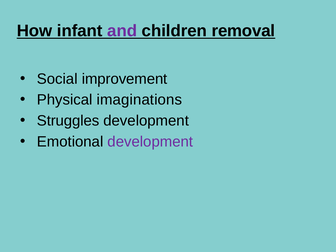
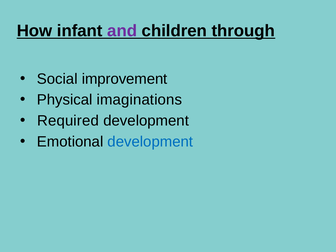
removal: removal -> through
Struggles: Struggles -> Required
development at (150, 142) colour: purple -> blue
